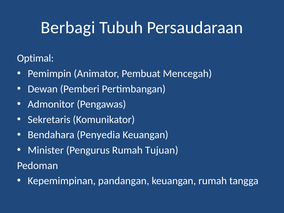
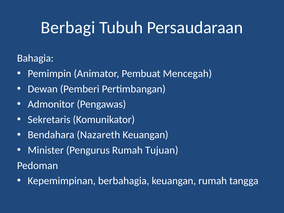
Optimal: Optimal -> Bahagia
Penyedia: Penyedia -> Nazareth
pandangan: pandangan -> berbahagia
